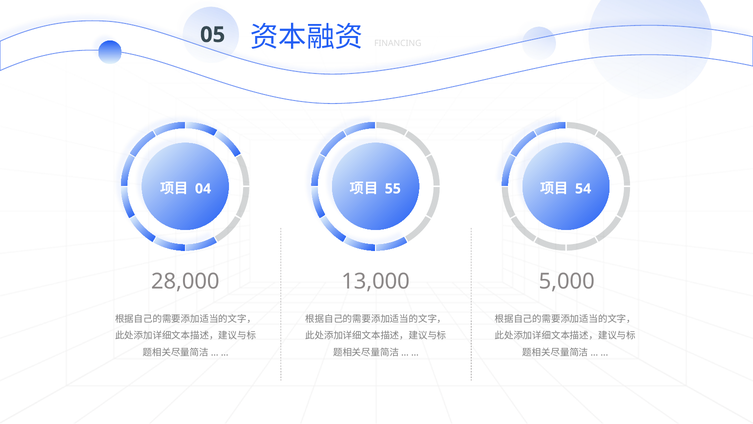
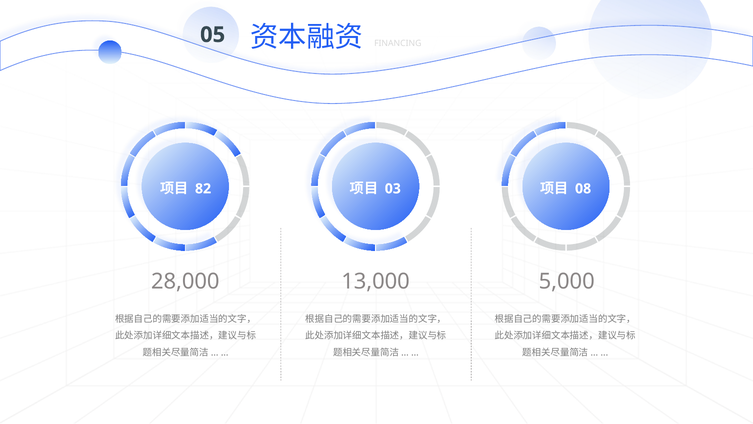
04: 04 -> 82
55: 55 -> 03
54: 54 -> 08
